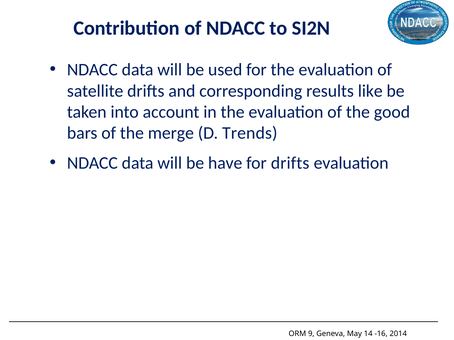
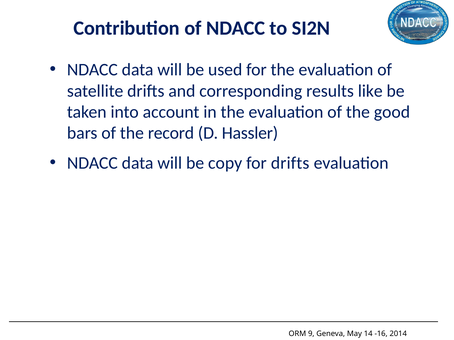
merge: merge -> record
Trends: Trends -> Hassler
have: have -> copy
